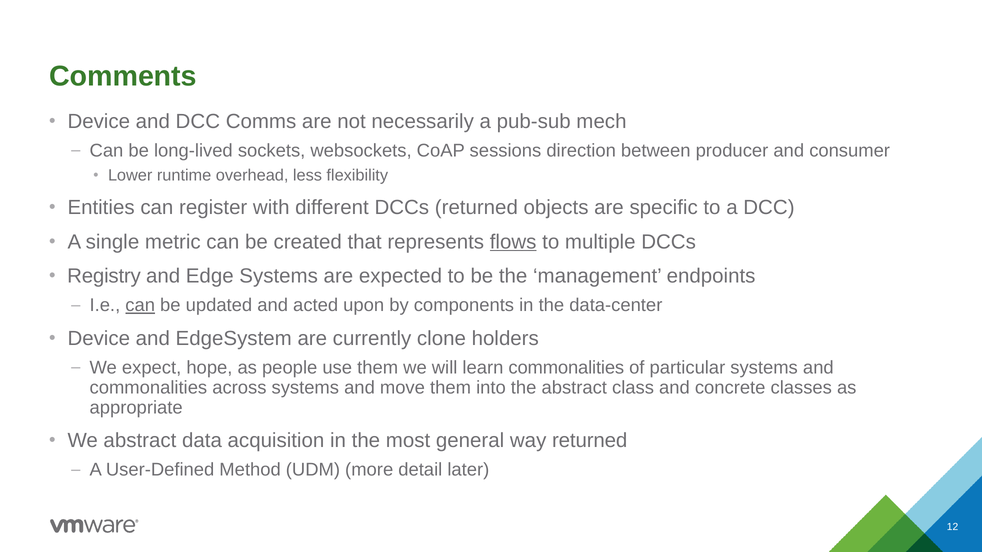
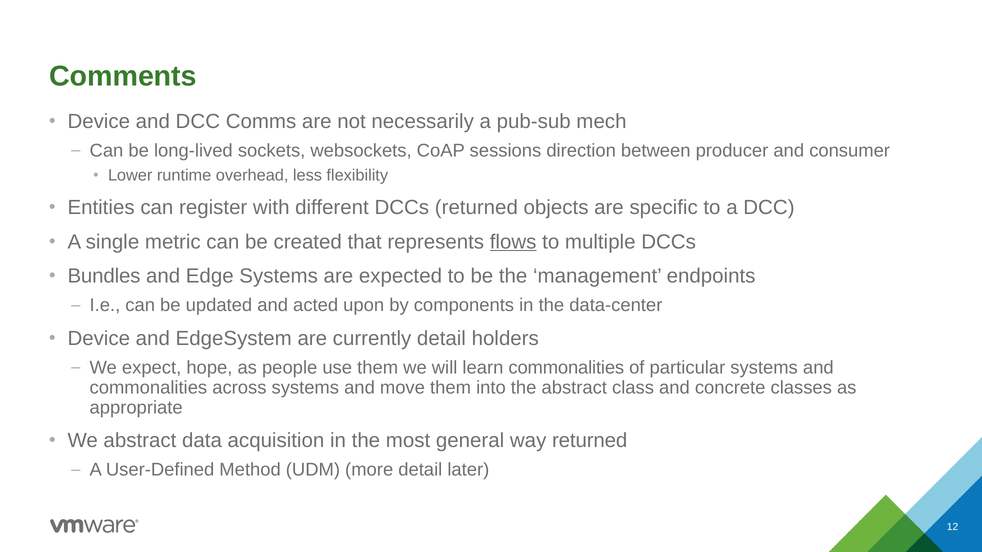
Registry: Registry -> Bundles
can at (140, 306) underline: present -> none
currently clone: clone -> detail
